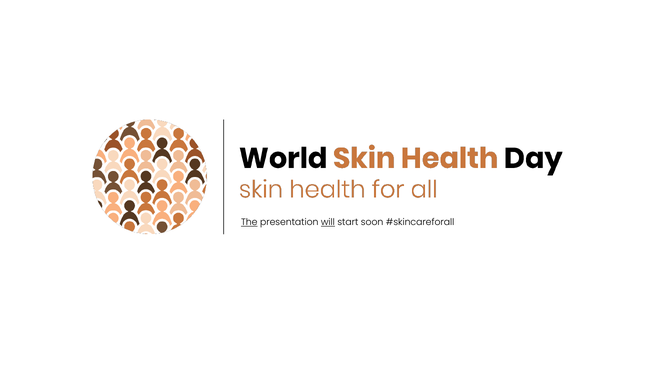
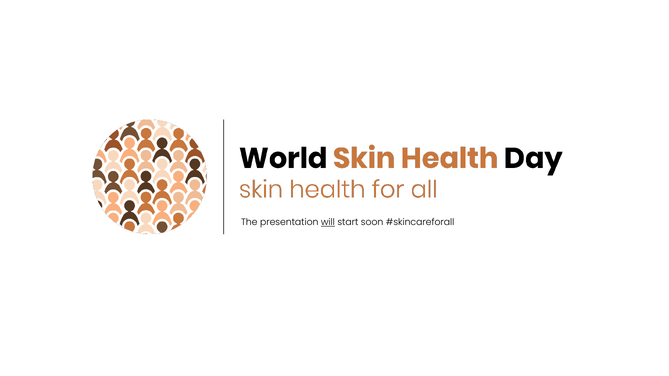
The underline: present -> none
